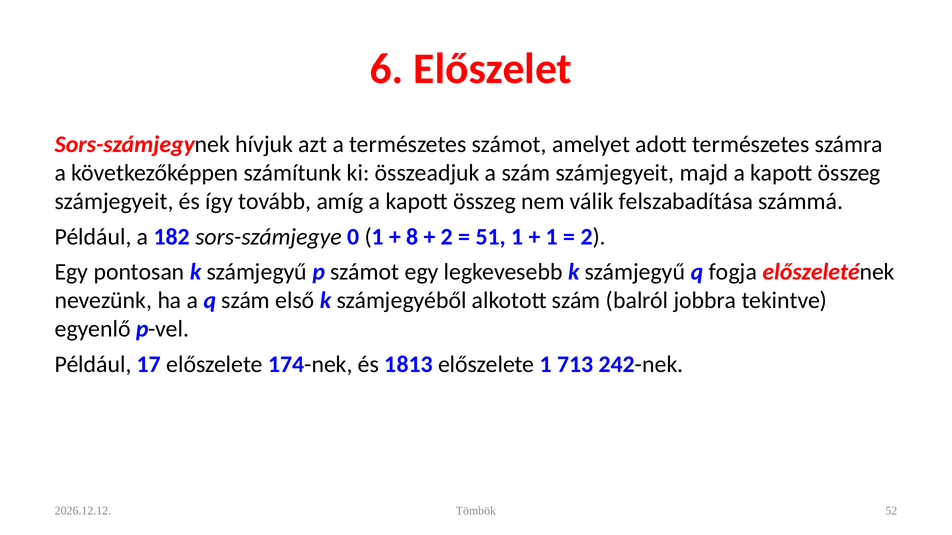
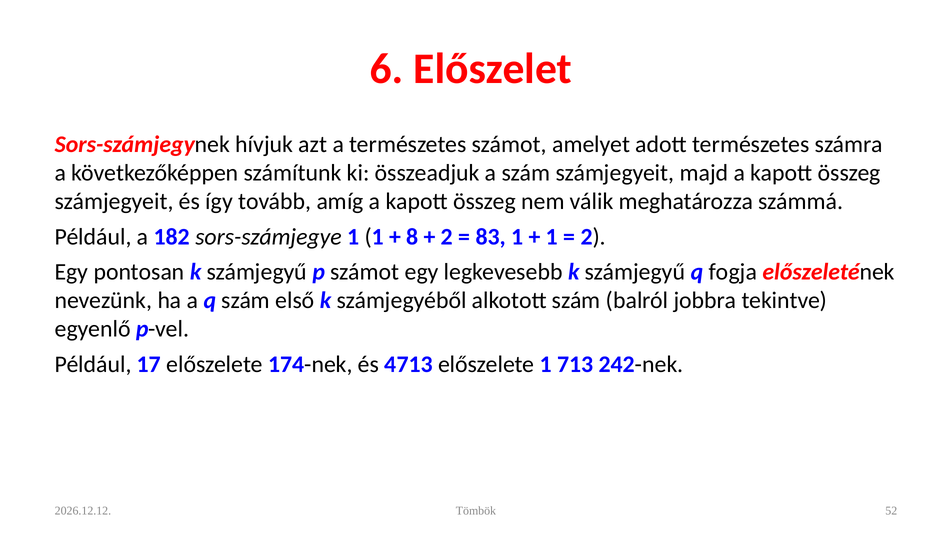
felszabadítása: felszabadítása -> meghatározza
sors-számjegye 0: 0 -> 1
51: 51 -> 83
1813: 1813 -> 4713
